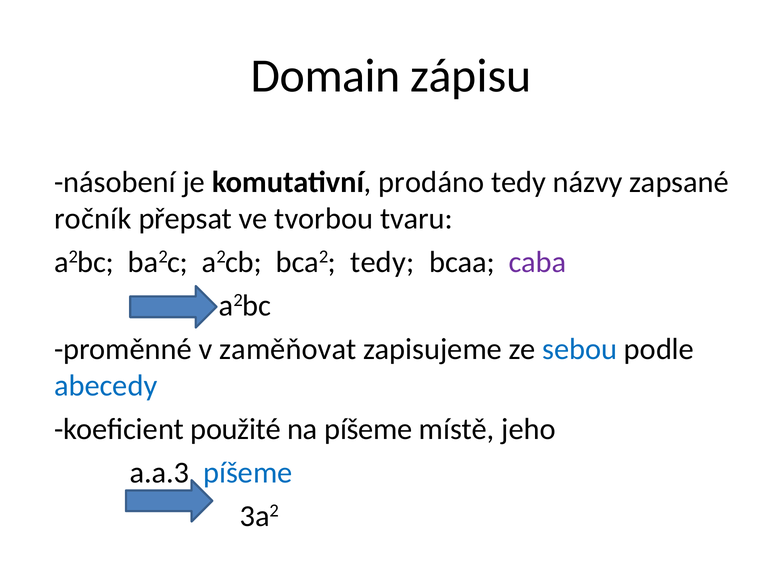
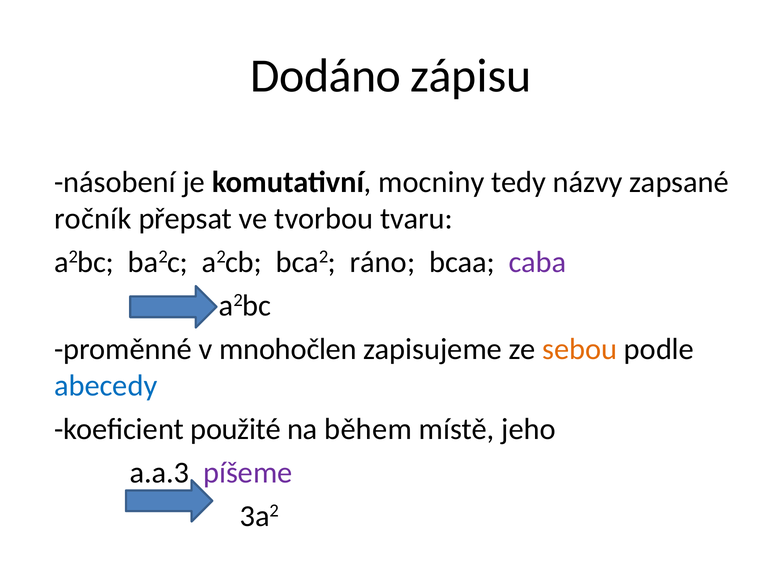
Domain: Domain -> Dodáno
prodáno: prodáno -> mocniny
bca2 tedy: tedy -> ráno
zaměňovat: zaměňovat -> mnohočlen
sebou colour: blue -> orange
na píšeme: píšeme -> během
píšeme at (248, 473) colour: blue -> purple
